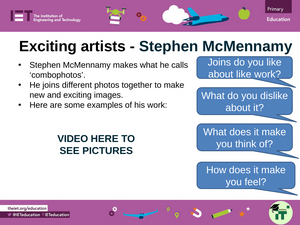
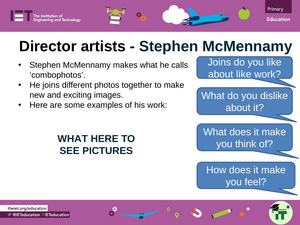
Exciting at (48, 46): Exciting -> Director
VIDEO at (73, 139): VIDEO -> WHAT
